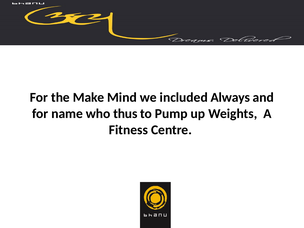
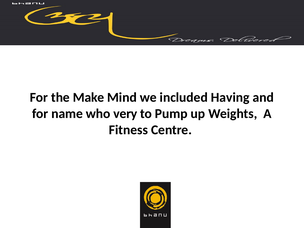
Always: Always -> Having
thus: thus -> very
